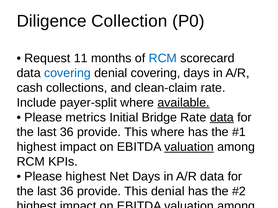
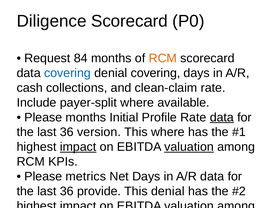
Diligence Collection: Collection -> Scorecard
11: 11 -> 84
RCM at (163, 58) colour: blue -> orange
available underline: present -> none
Please metrics: metrics -> months
Bridge: Bridge -> Profile
provide at (99, 132): provide -> version
impact at (78, 147) underline: none -> present
Please highest: highest -> metrics
